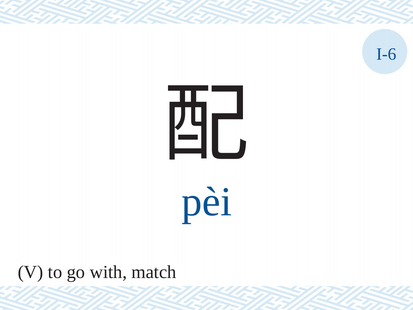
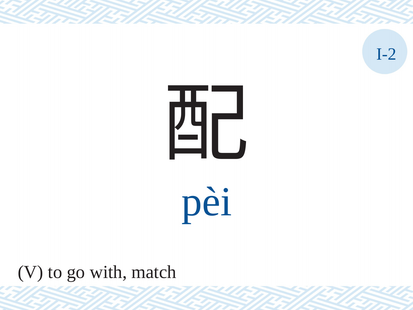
I-6: I-6 -> I-2
